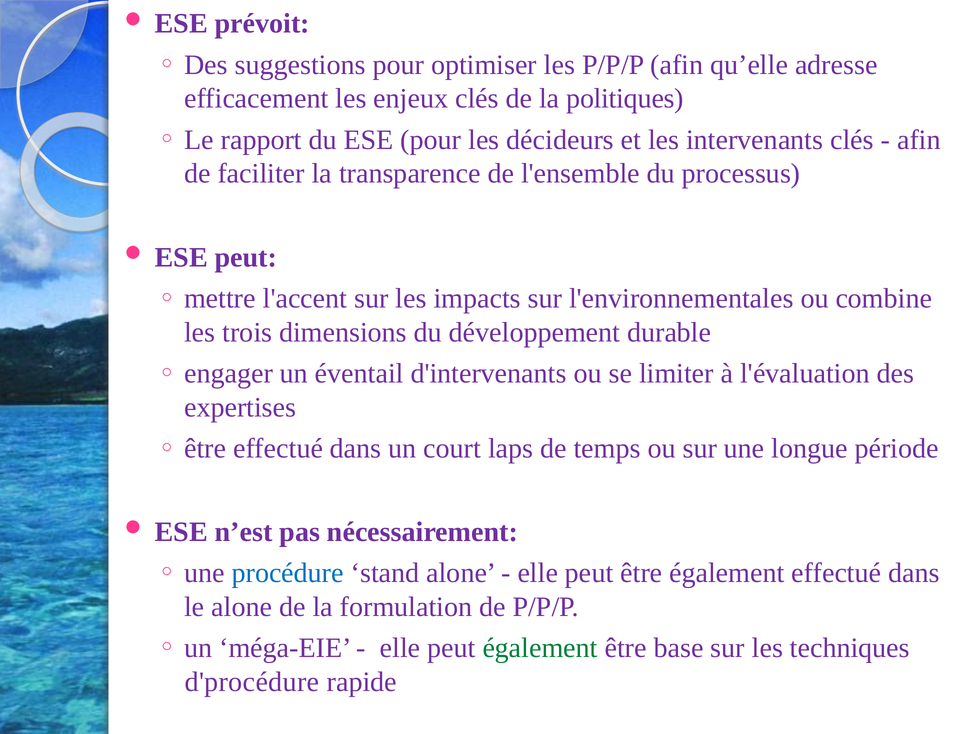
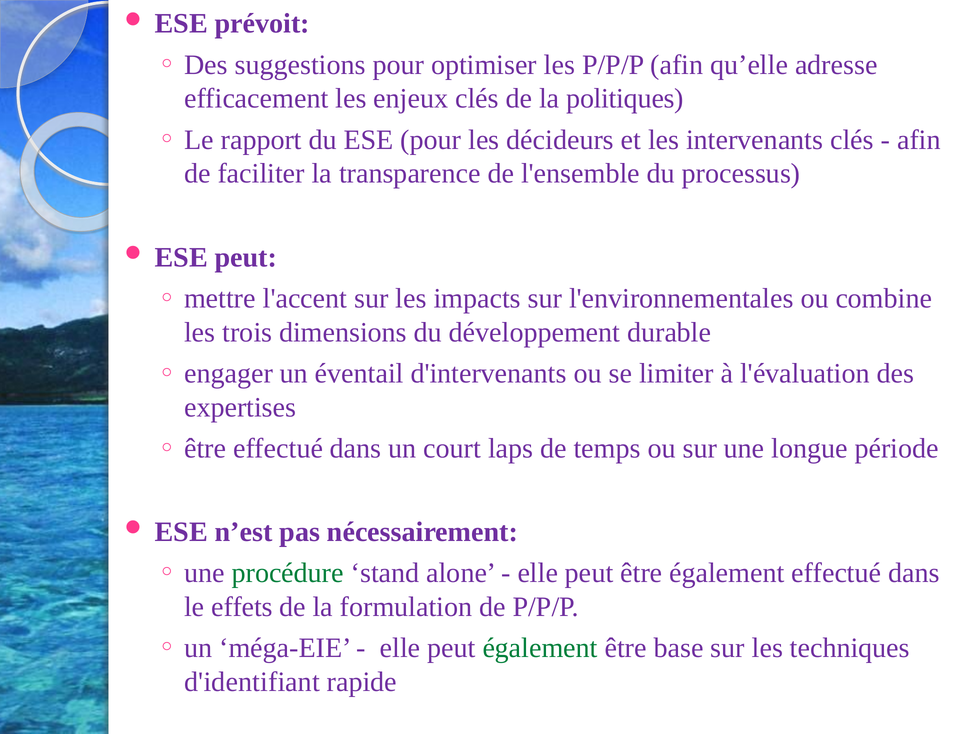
procédure colour: blue -> green
le alone: alone -> effets
d'procédure: d'procédure -> d'identifiant
